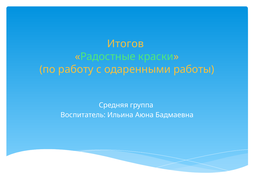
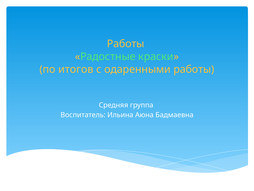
Итогов at (126, 44): Итогов -> Работы
работу: работу -> итогов
